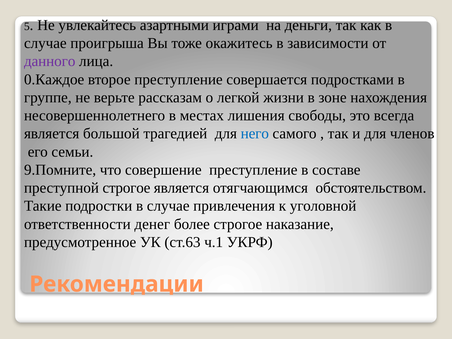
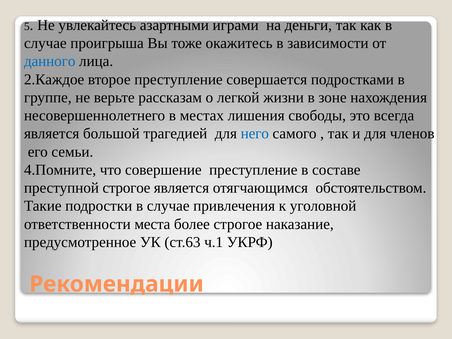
данного colour: purple -> blue
0.Каждое: 0.Каждое -> 2.Каждое
9.Помните: 9.Помните -> 4.Помните
денег: денег -> места
